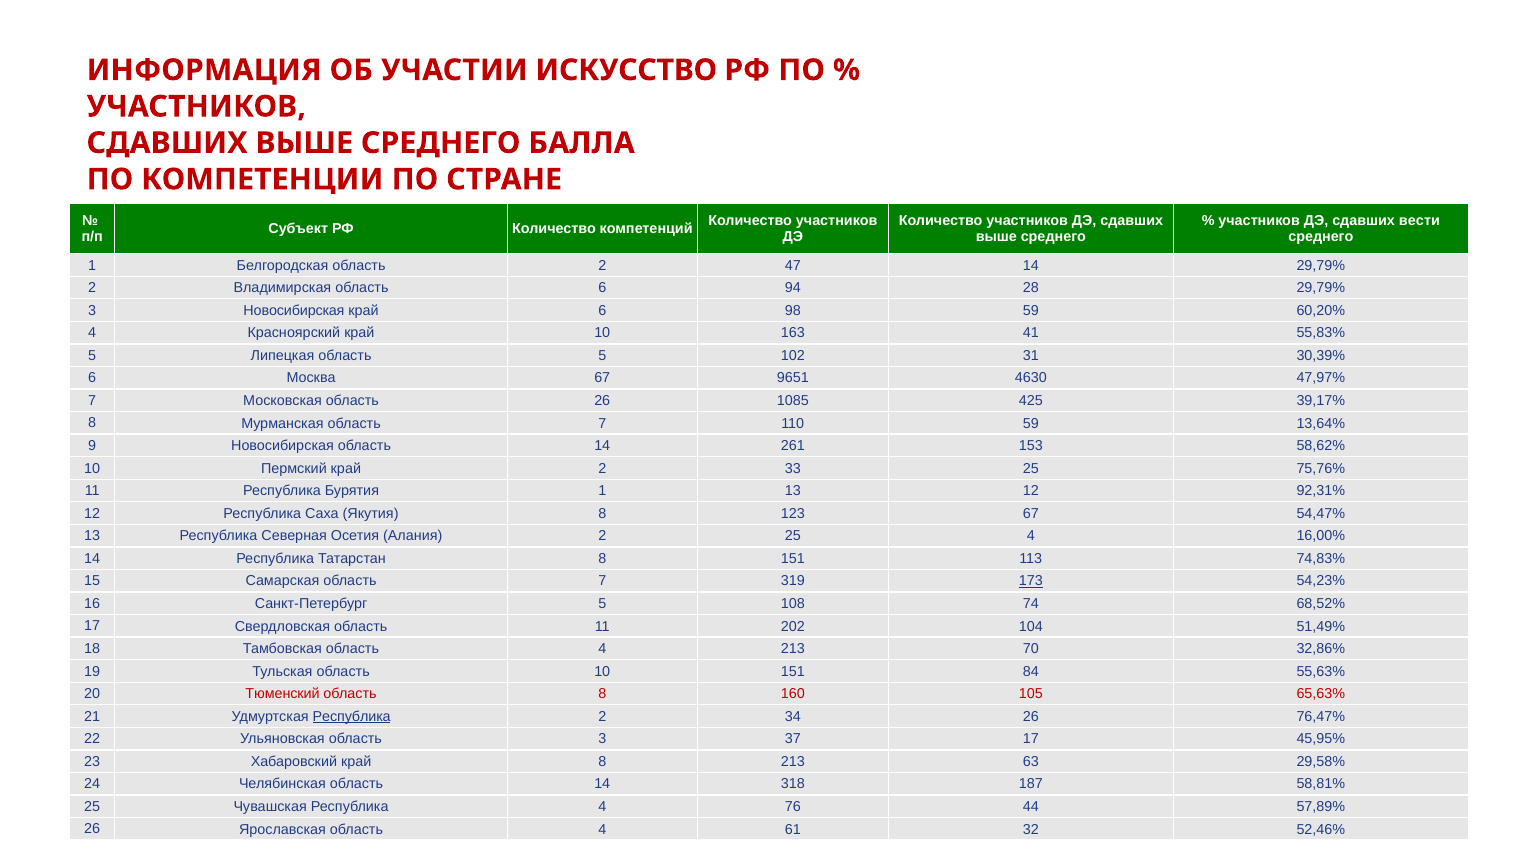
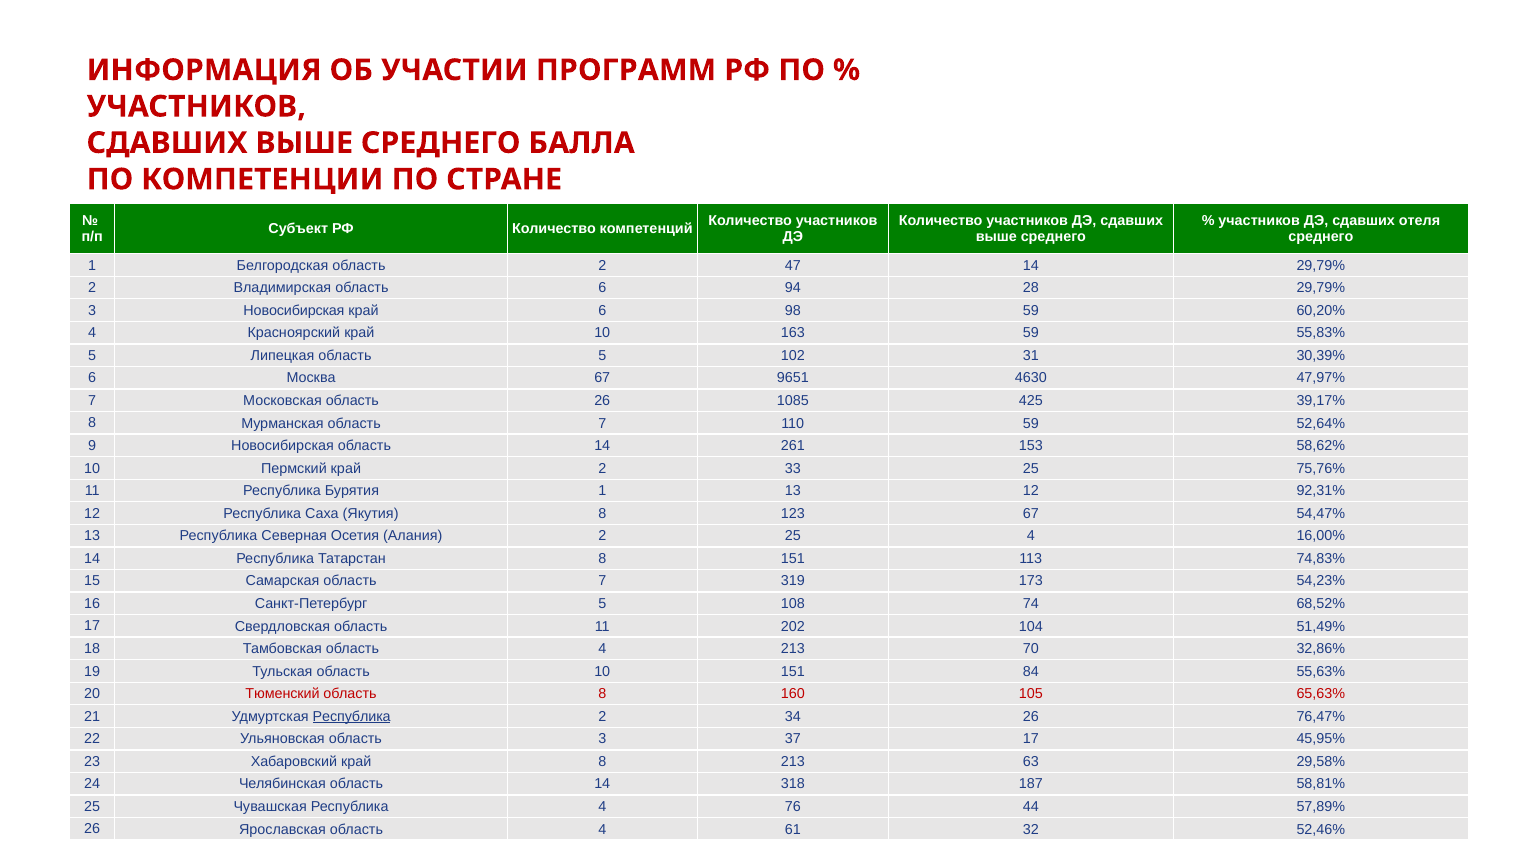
ИСКУССТВО: ИСКУССТВО -> ПРОГРАММ
вести: вести -> отеля
163 41: 41 -> 59
13,64%: 13,64% -> 52,64%
173 underline: present -> none
